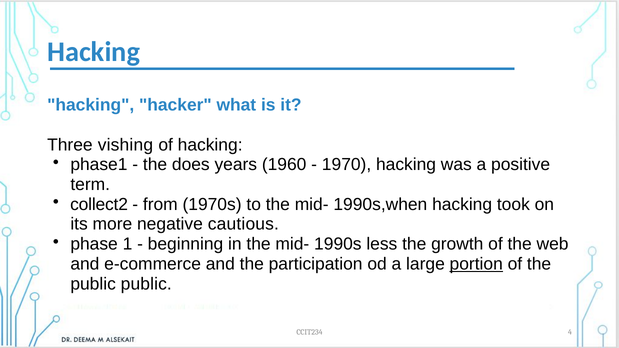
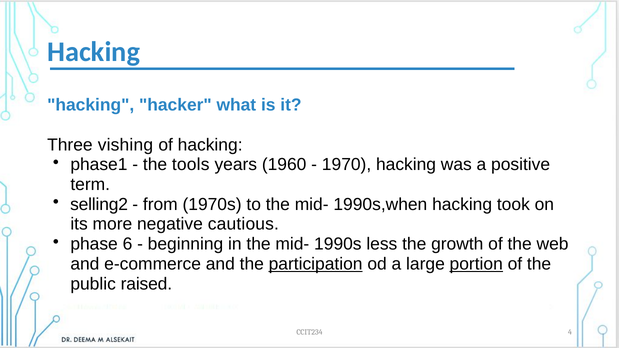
does: does -> tools
collect2: collect2 -> selling2
1: 1 -> 6
participation underline: none -> present
public public: public -> raised
